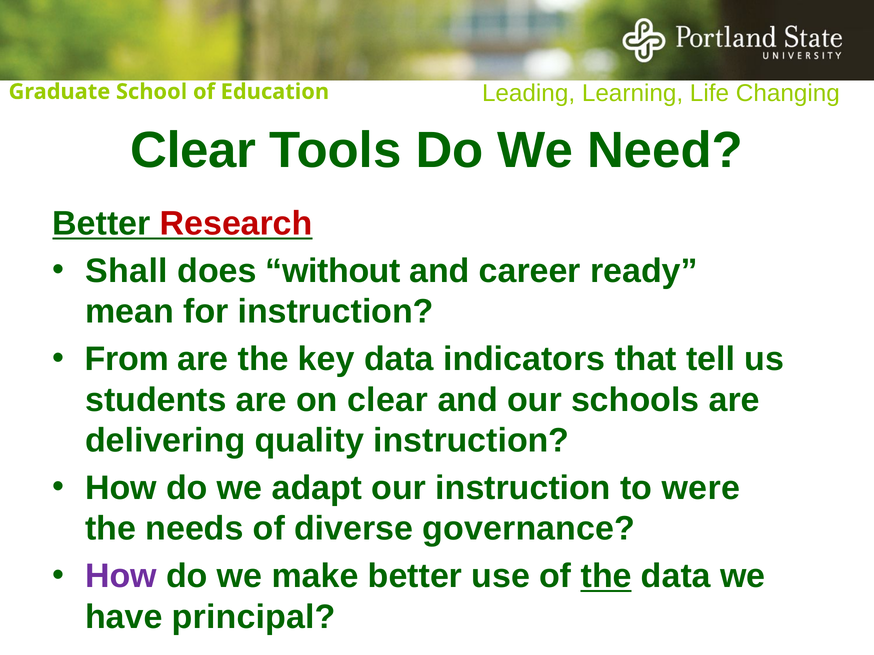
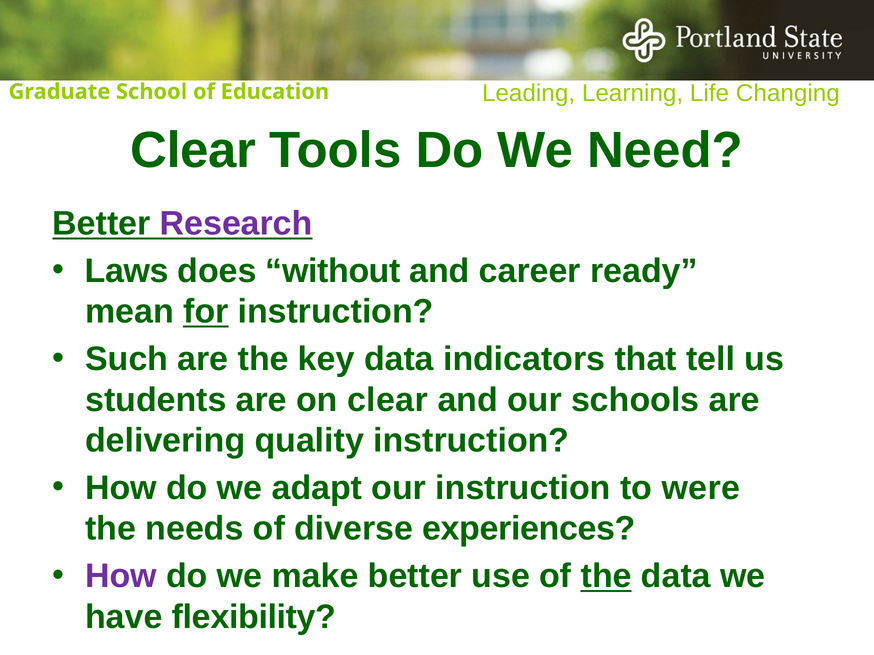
Research colour: red -> purple
Shall: Shall -> Laws
for underline: none -> present
From: From -> Such
governance: governance -> experiences
principal: principal -> flexibility
